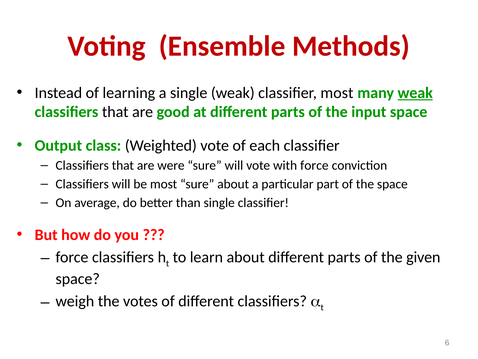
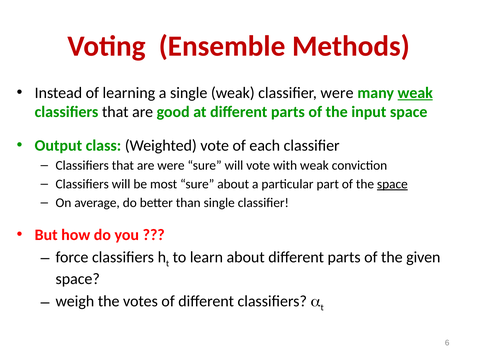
classifier most: most -> were
with force: force -> weak
space at (392, 184) underline: none -> present
